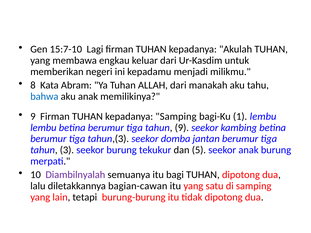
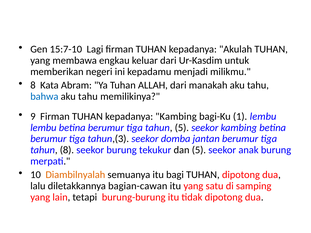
anak at (88, 97): anak -> tahu
kepadanya Samping: Samping -> Kambing
tahun 9: 9 -> 5
tahun 3: 3 -> 8
Diambilnyalah colour: purple -> orange
